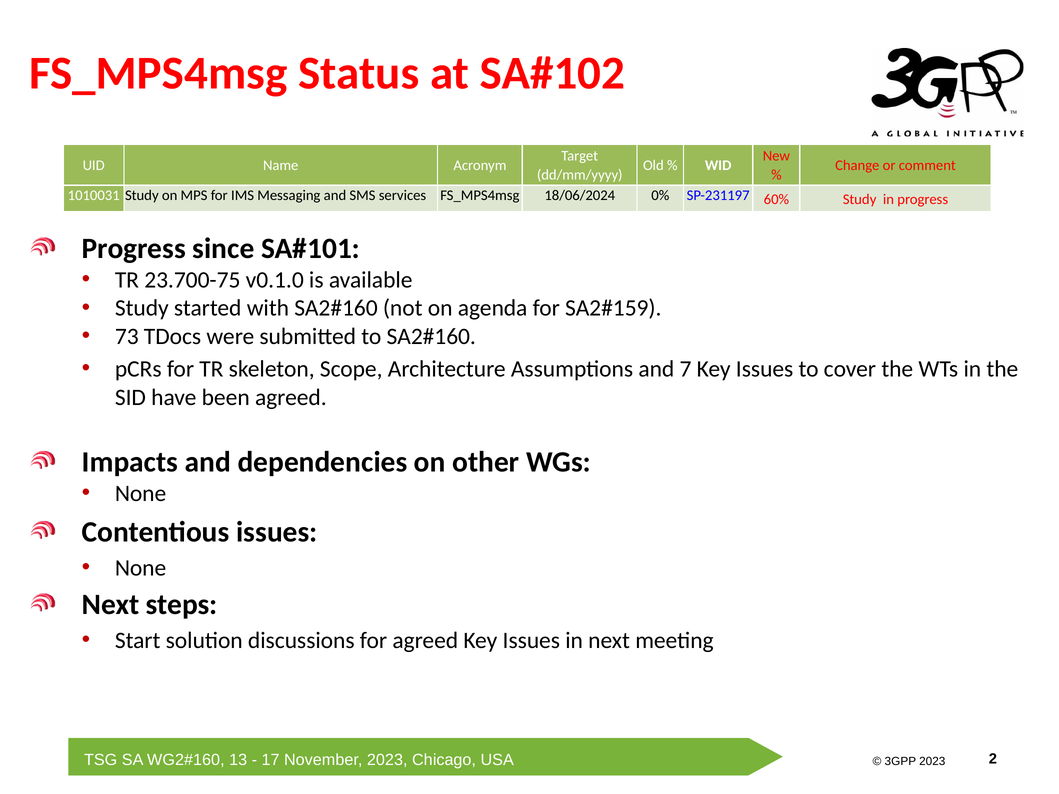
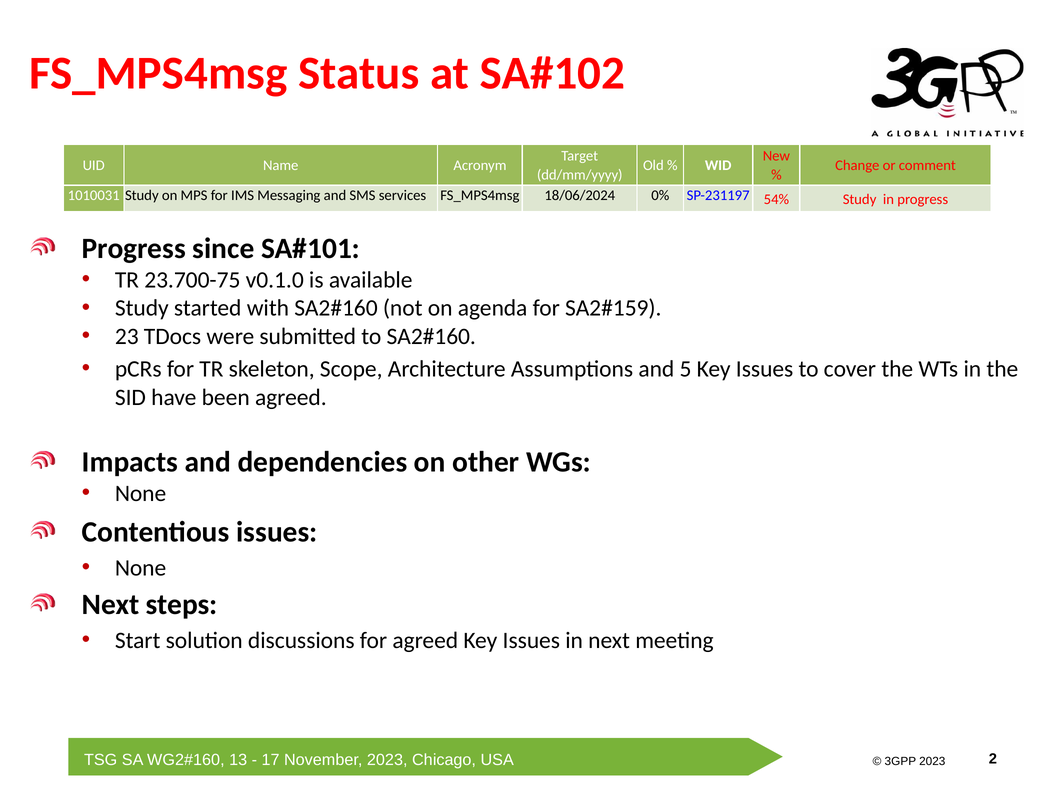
60%: 60% -> 54%
73: 73 -> 23
7: 7 -> 5
